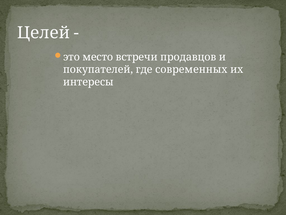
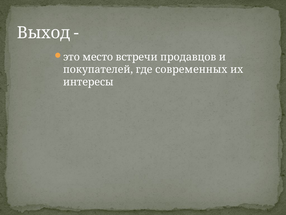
Целей: Целей -> Выход
